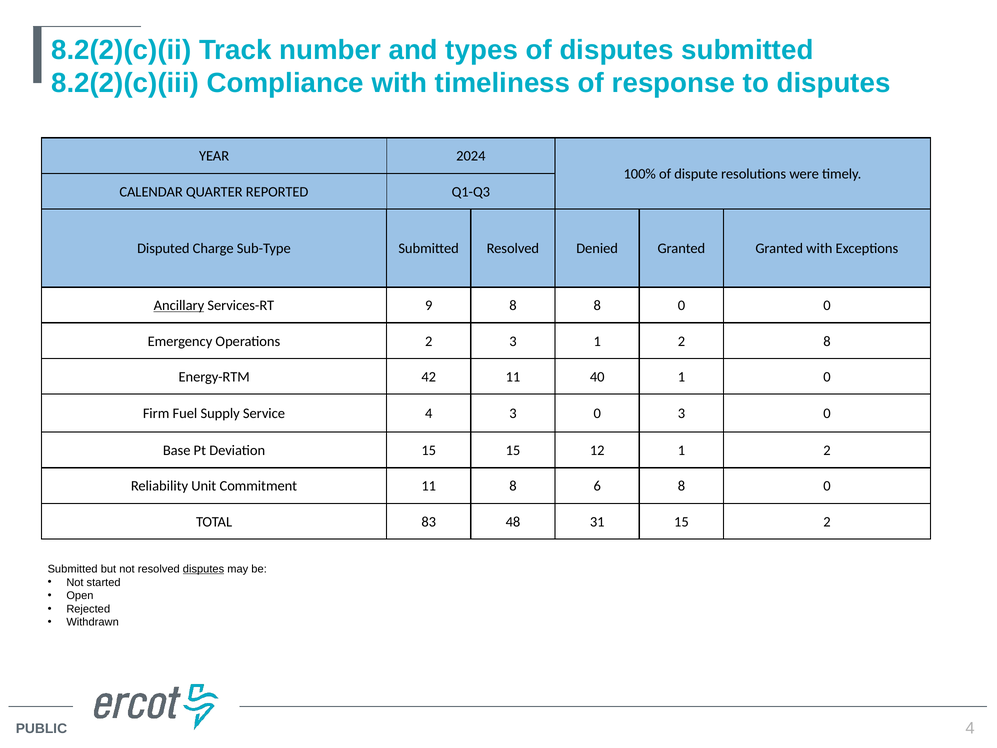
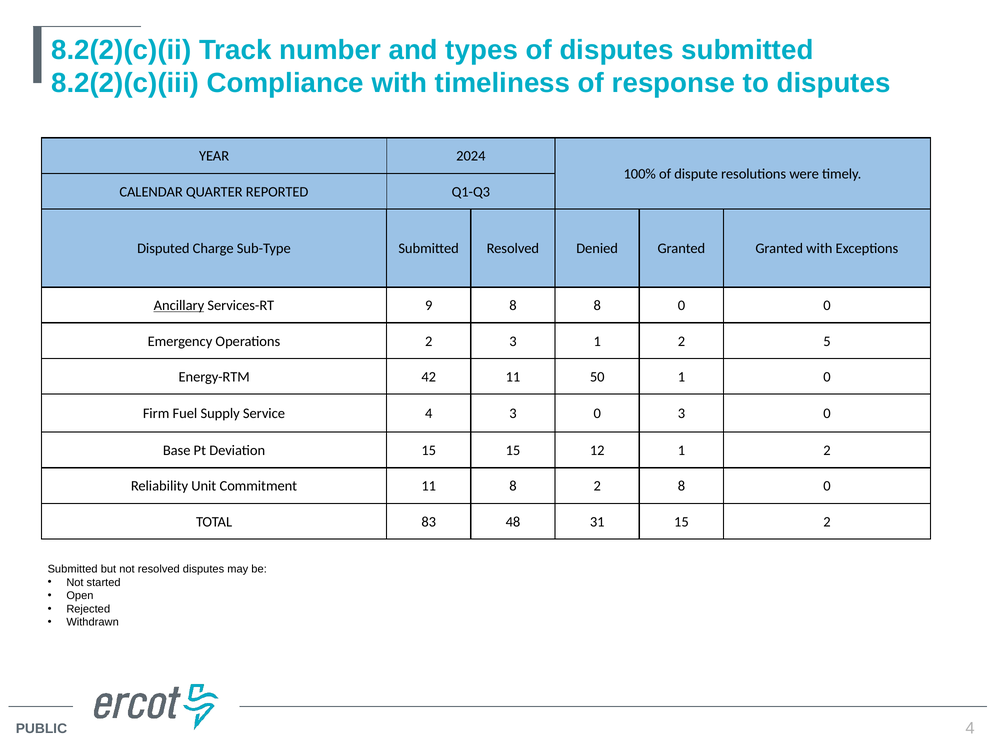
2 8: 8 -> 5
40: 40 -> 50
8 6: 6 -> 2
disputes at (204, 569) underline: present -> none
